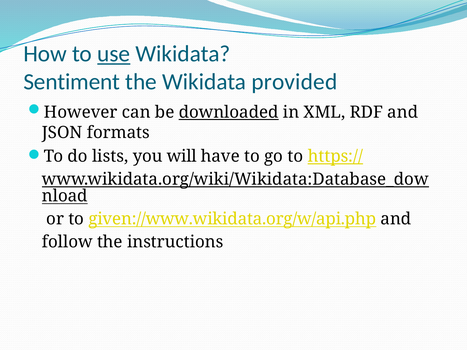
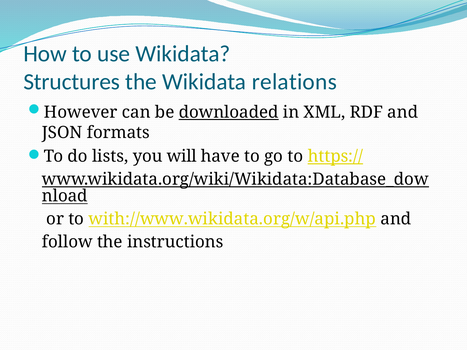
use underline: present -> none
Sentiment: Sentiment -> Structures
provided: provided -> relations
given://www.wikidata.org/w/api.php: given://www.wikidata.org/w/api.php -> with://www.wikidata.org/w/api.php
